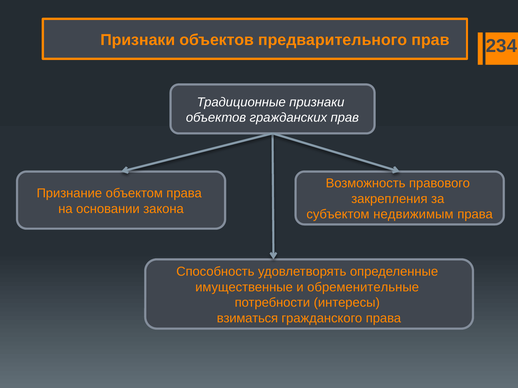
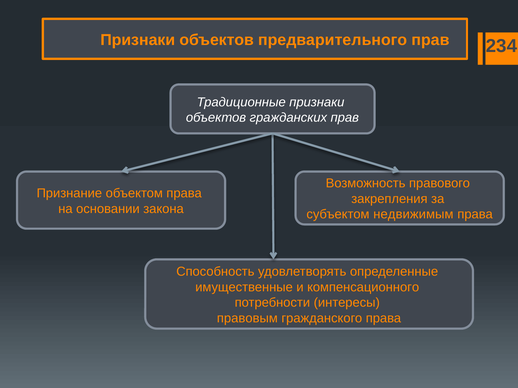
обременительные: обременительные -> компенсационного
взиматься: взиматься -> правовым
